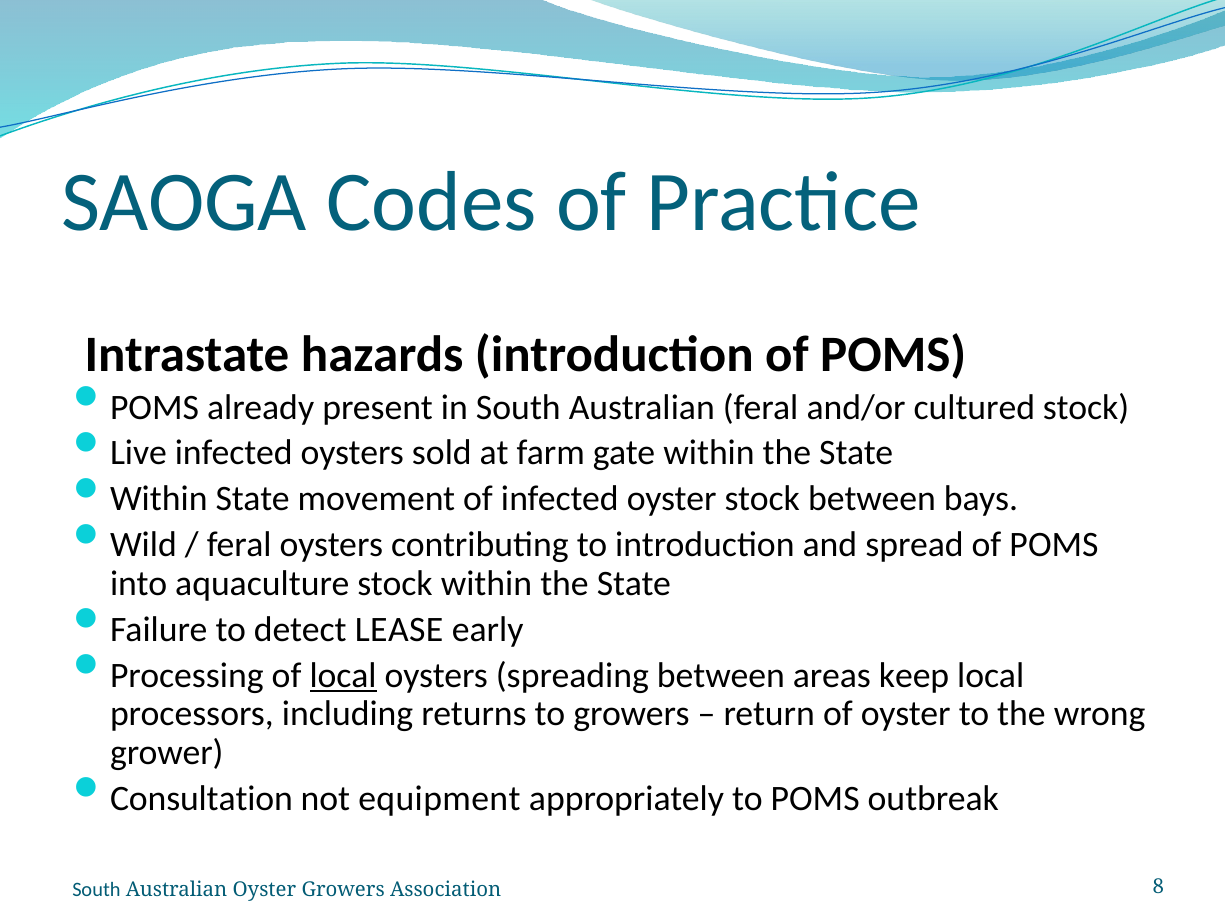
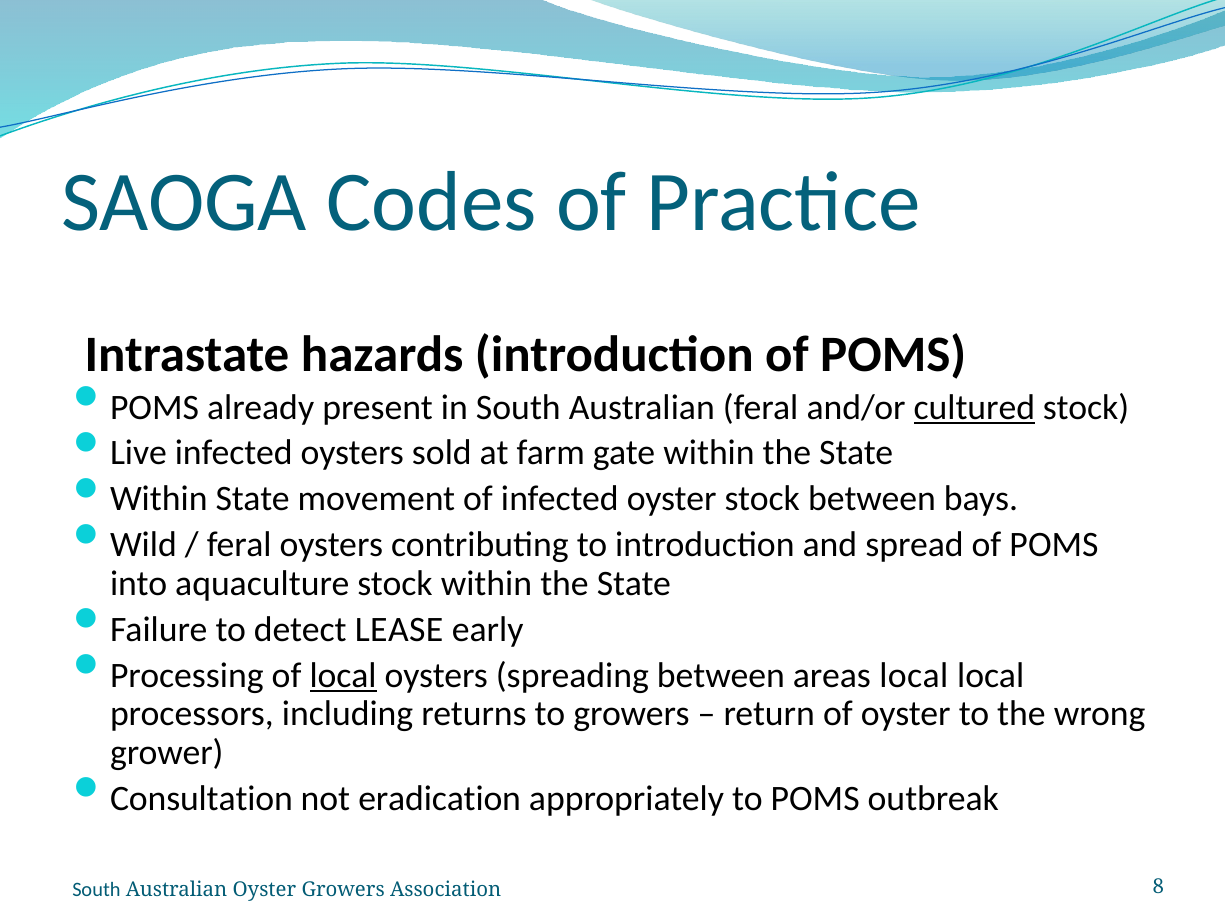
cultured underline: none -> present
areas keep: keep -> local
equipment: equipment -> eradication
